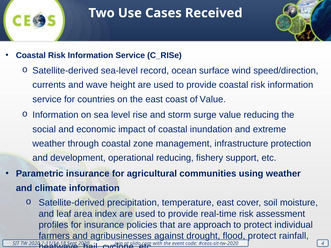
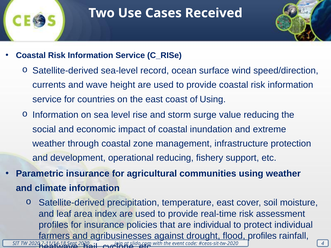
of Value: Value -> Using
are approach: approach -> individual
flood protect: protect -> profiles
